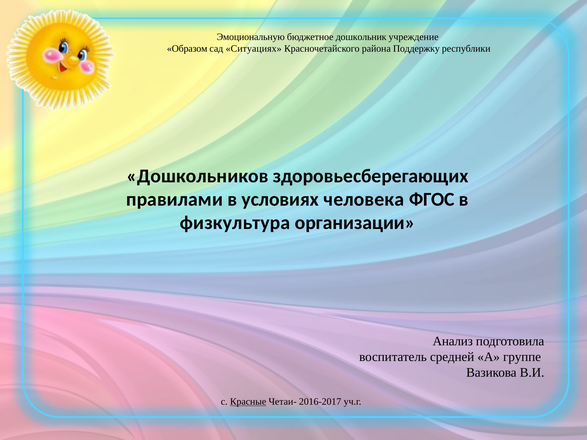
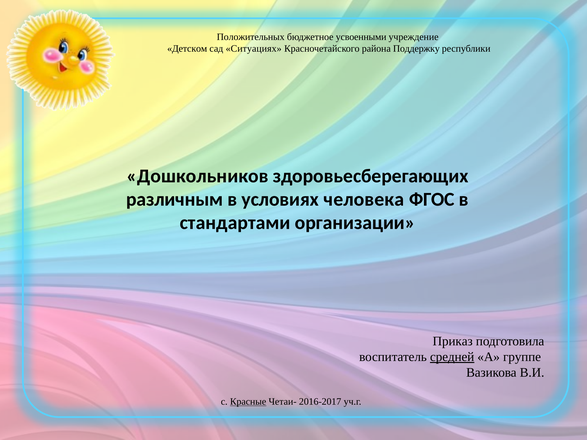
Эмоциональную: Эмоциональную -> Положительных
дошкольник: дошкольник -> усвоенными
Образом: Образом -> Детском
правилами: правилами -> различным
физкультура: физкультура -> стандартами
Анализ: Анализ -> Приказ
средней underline: none -> present
